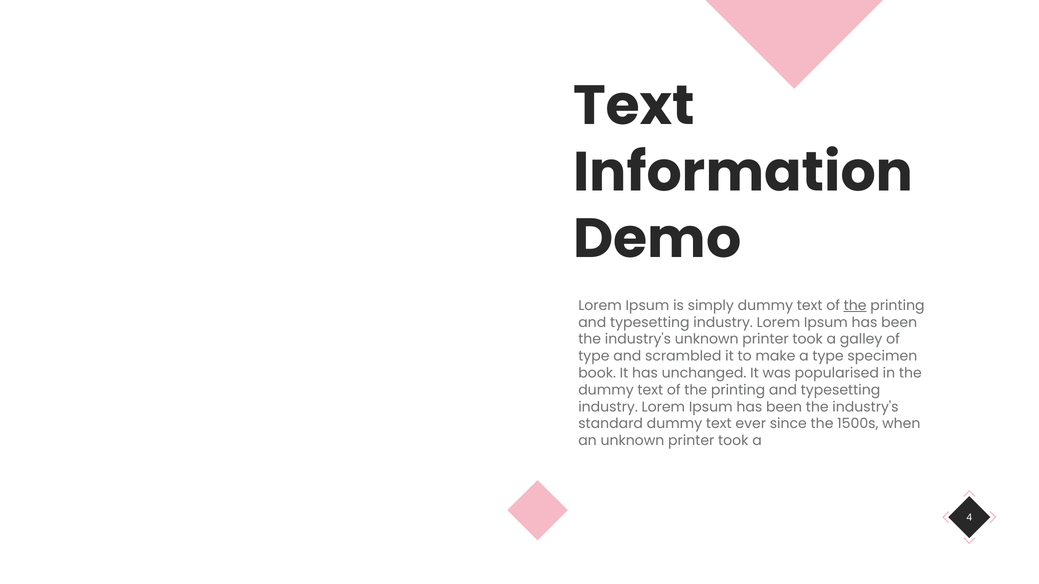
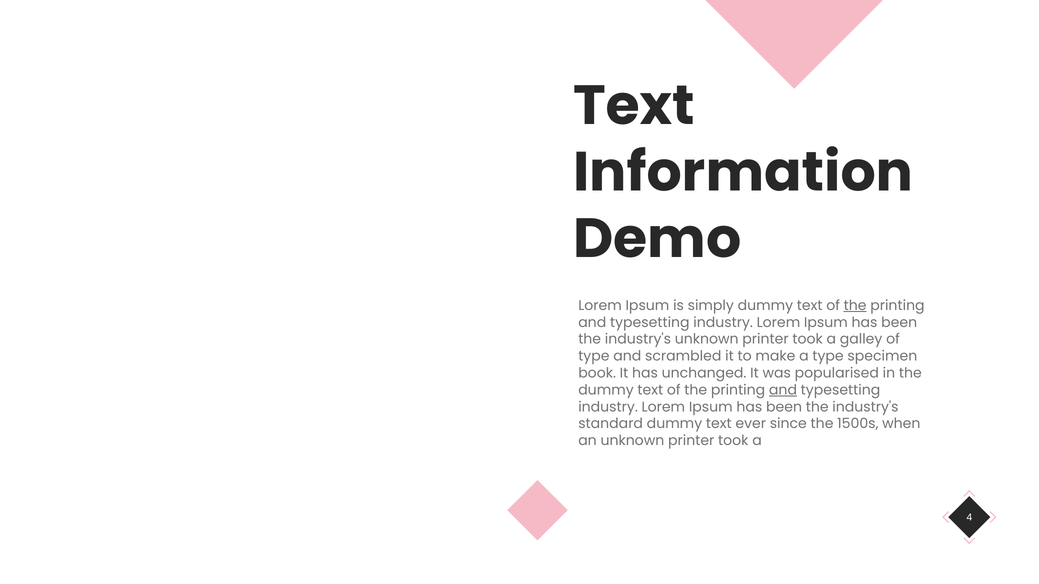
and at (783, 390) underline: none -> present
